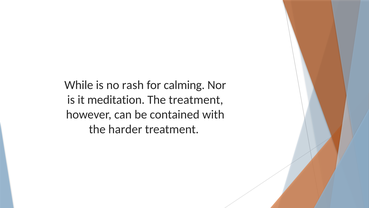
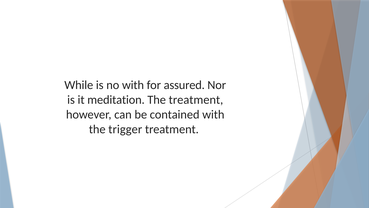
no rash: rash -> with
calming: calming -> assured
harder: harder -> trigger
